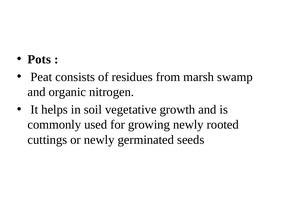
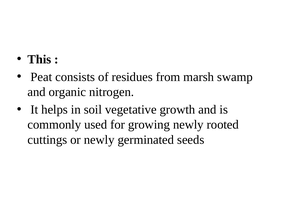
Pots: Pots -> This
